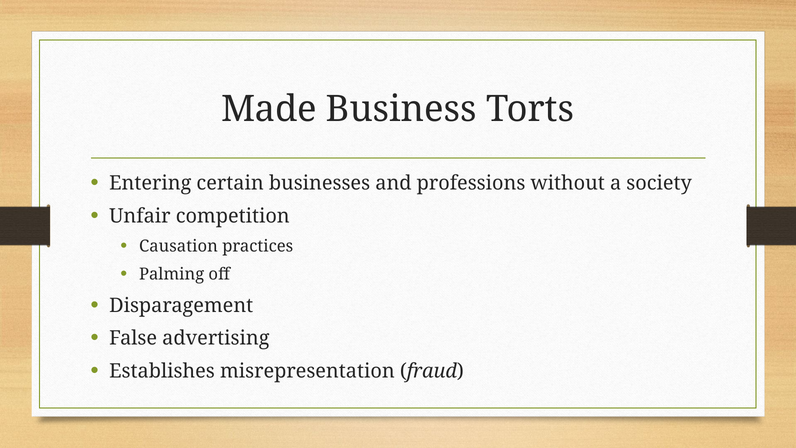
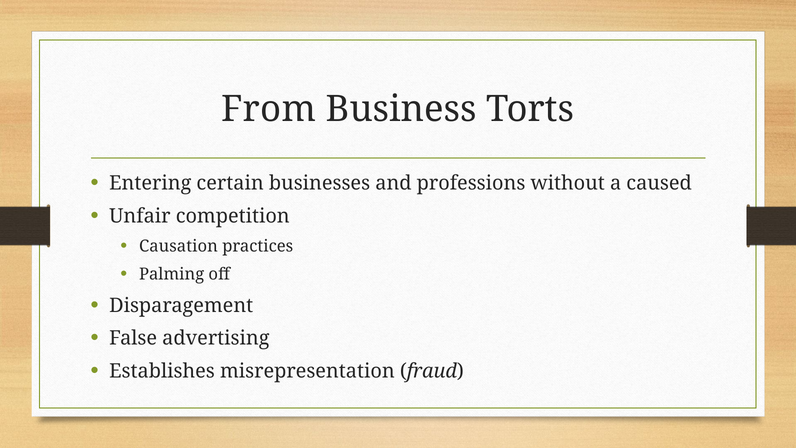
Made: Made -> From
society: society -> caused
